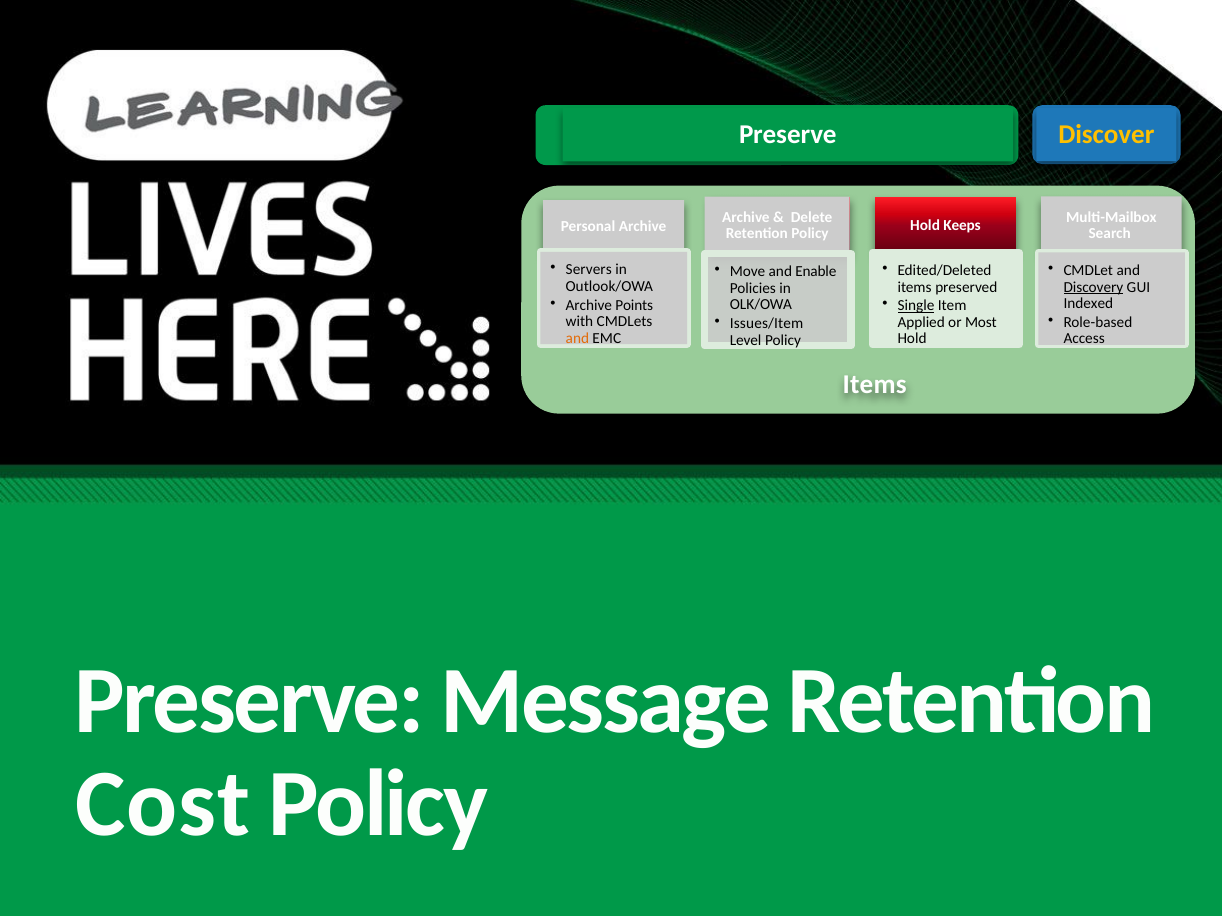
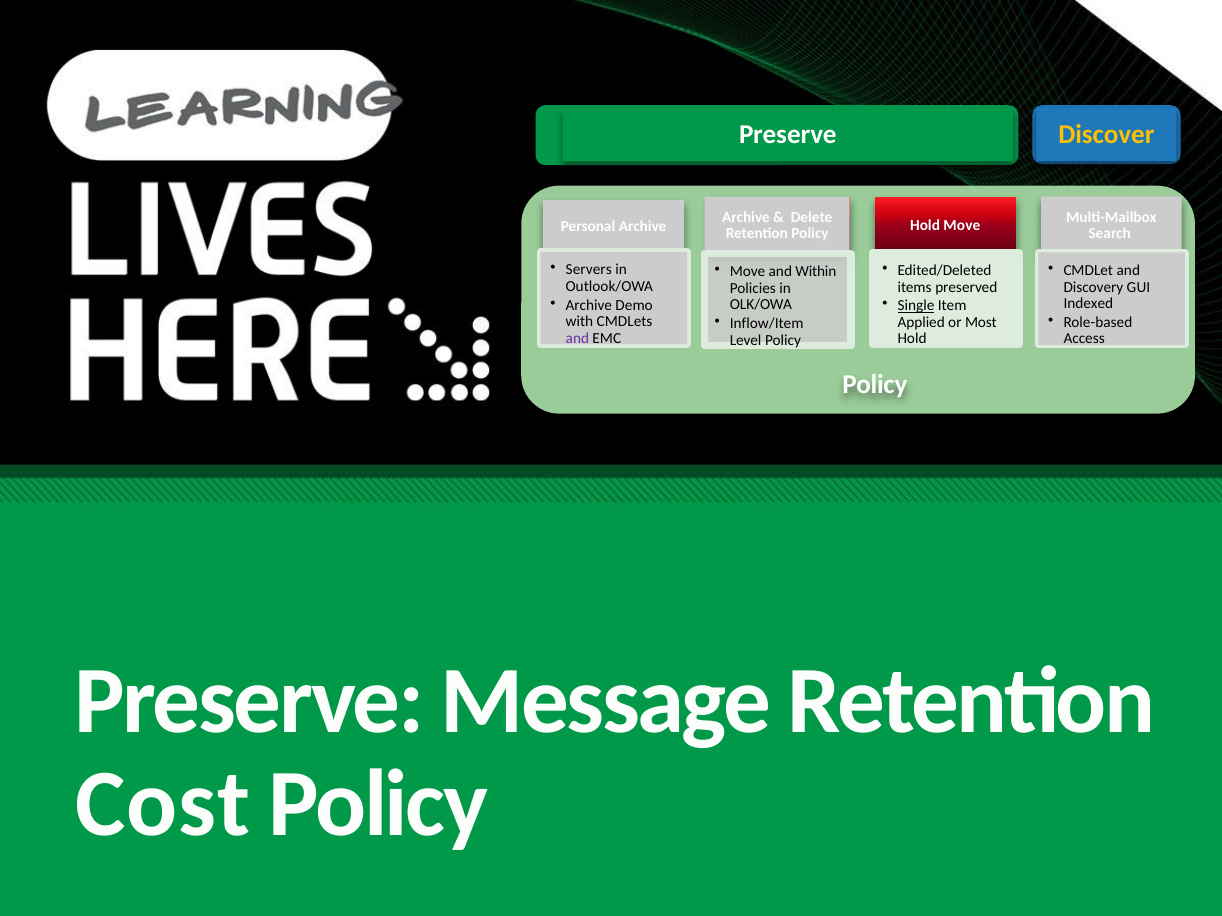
Hold Keeps: Keeps -> Move
Enable: Enable -> Within
Discovery underline: present -> none
Points: Points -> Demo
Issues/Item: Issues/Item -> Inflow/Item
and at (577, 339) colour: orange -> purple
Items at (875, 385): Items -> Policy
